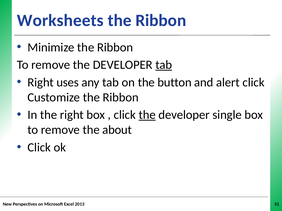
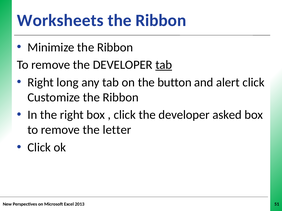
uses: uses -> long
the at (147, 115) underline: present -> none
single: single -> asked
about: about -> letter
